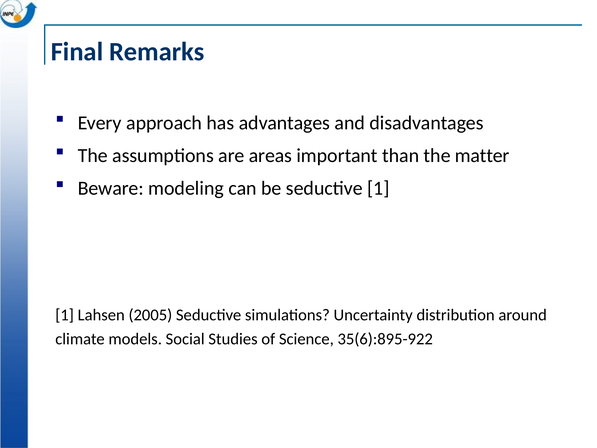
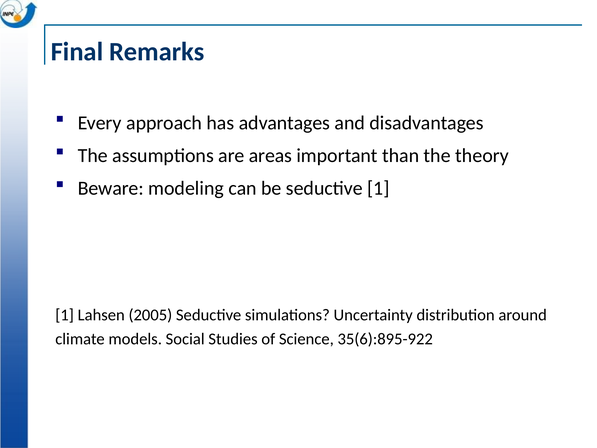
matter: matter -> theory
